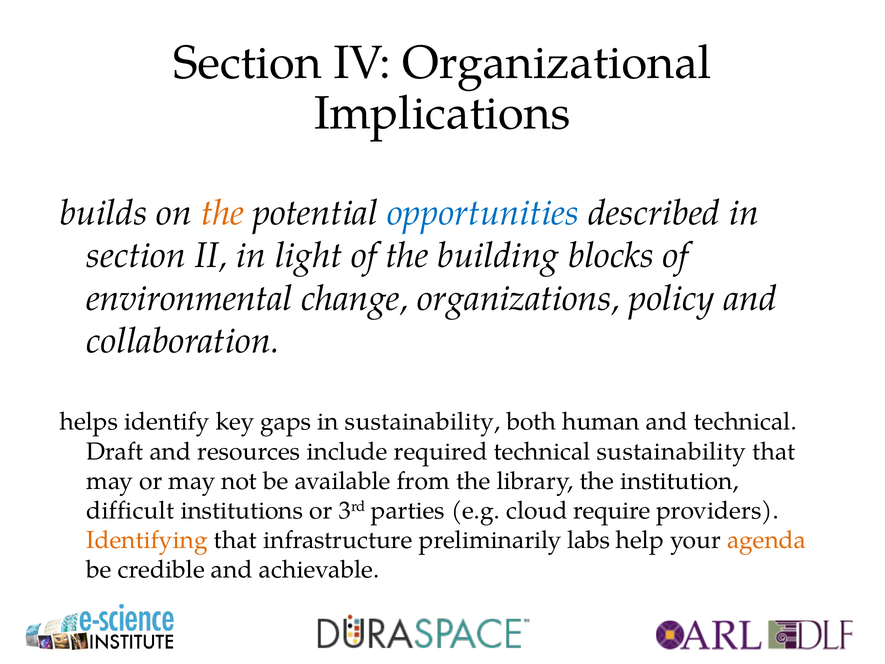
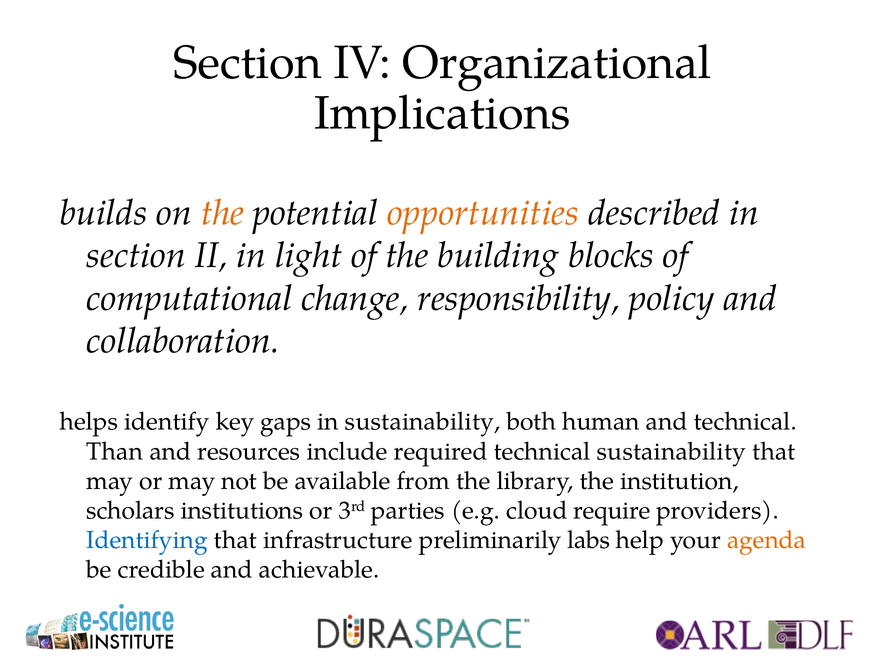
opportunities colour: blue -> orange
environmental: environmental -> computational
organizations: organizations -> responsibility
Draft: Draft -> Than
difficult: difficult -> scholars
Identifying colour: orange -> blue
